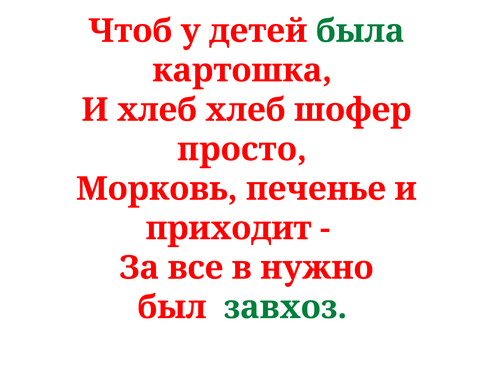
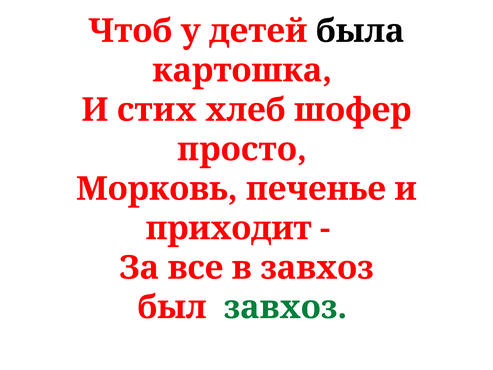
была colour: green -> black
И хлеб: хлеб -> стих
в нужно: нужно -> завхоз
